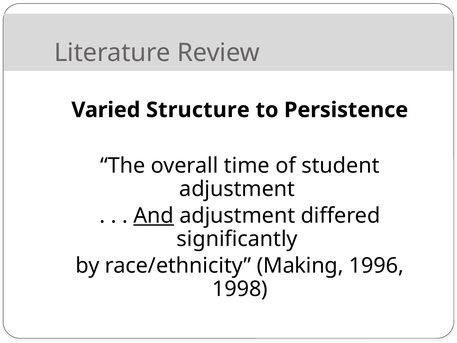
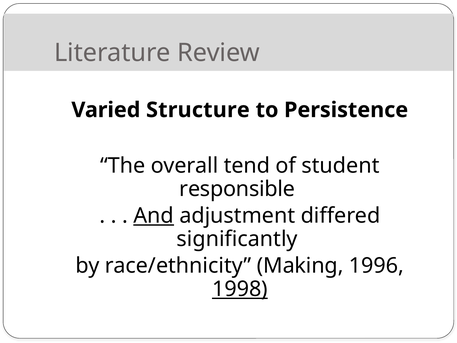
time: time -> tend
adjustment at (237, 189): adjustment -> responsible
1998 underline: none -> present
